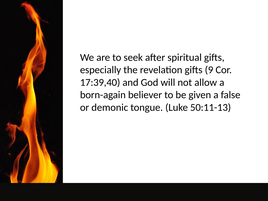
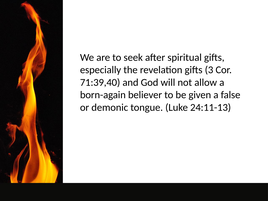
9: 9 -> 3
17:39,40: 17:39,40 -> 71:39,40
50:11-13: 50:11-13 -> 24:11-13
